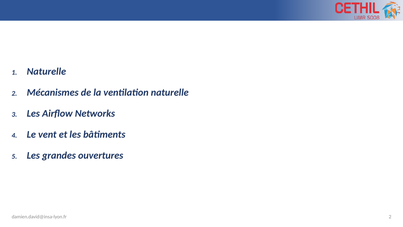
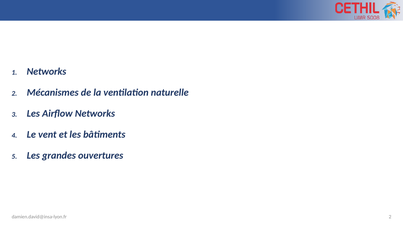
Naturelle at (46, 71): Naturelle -> Networks
